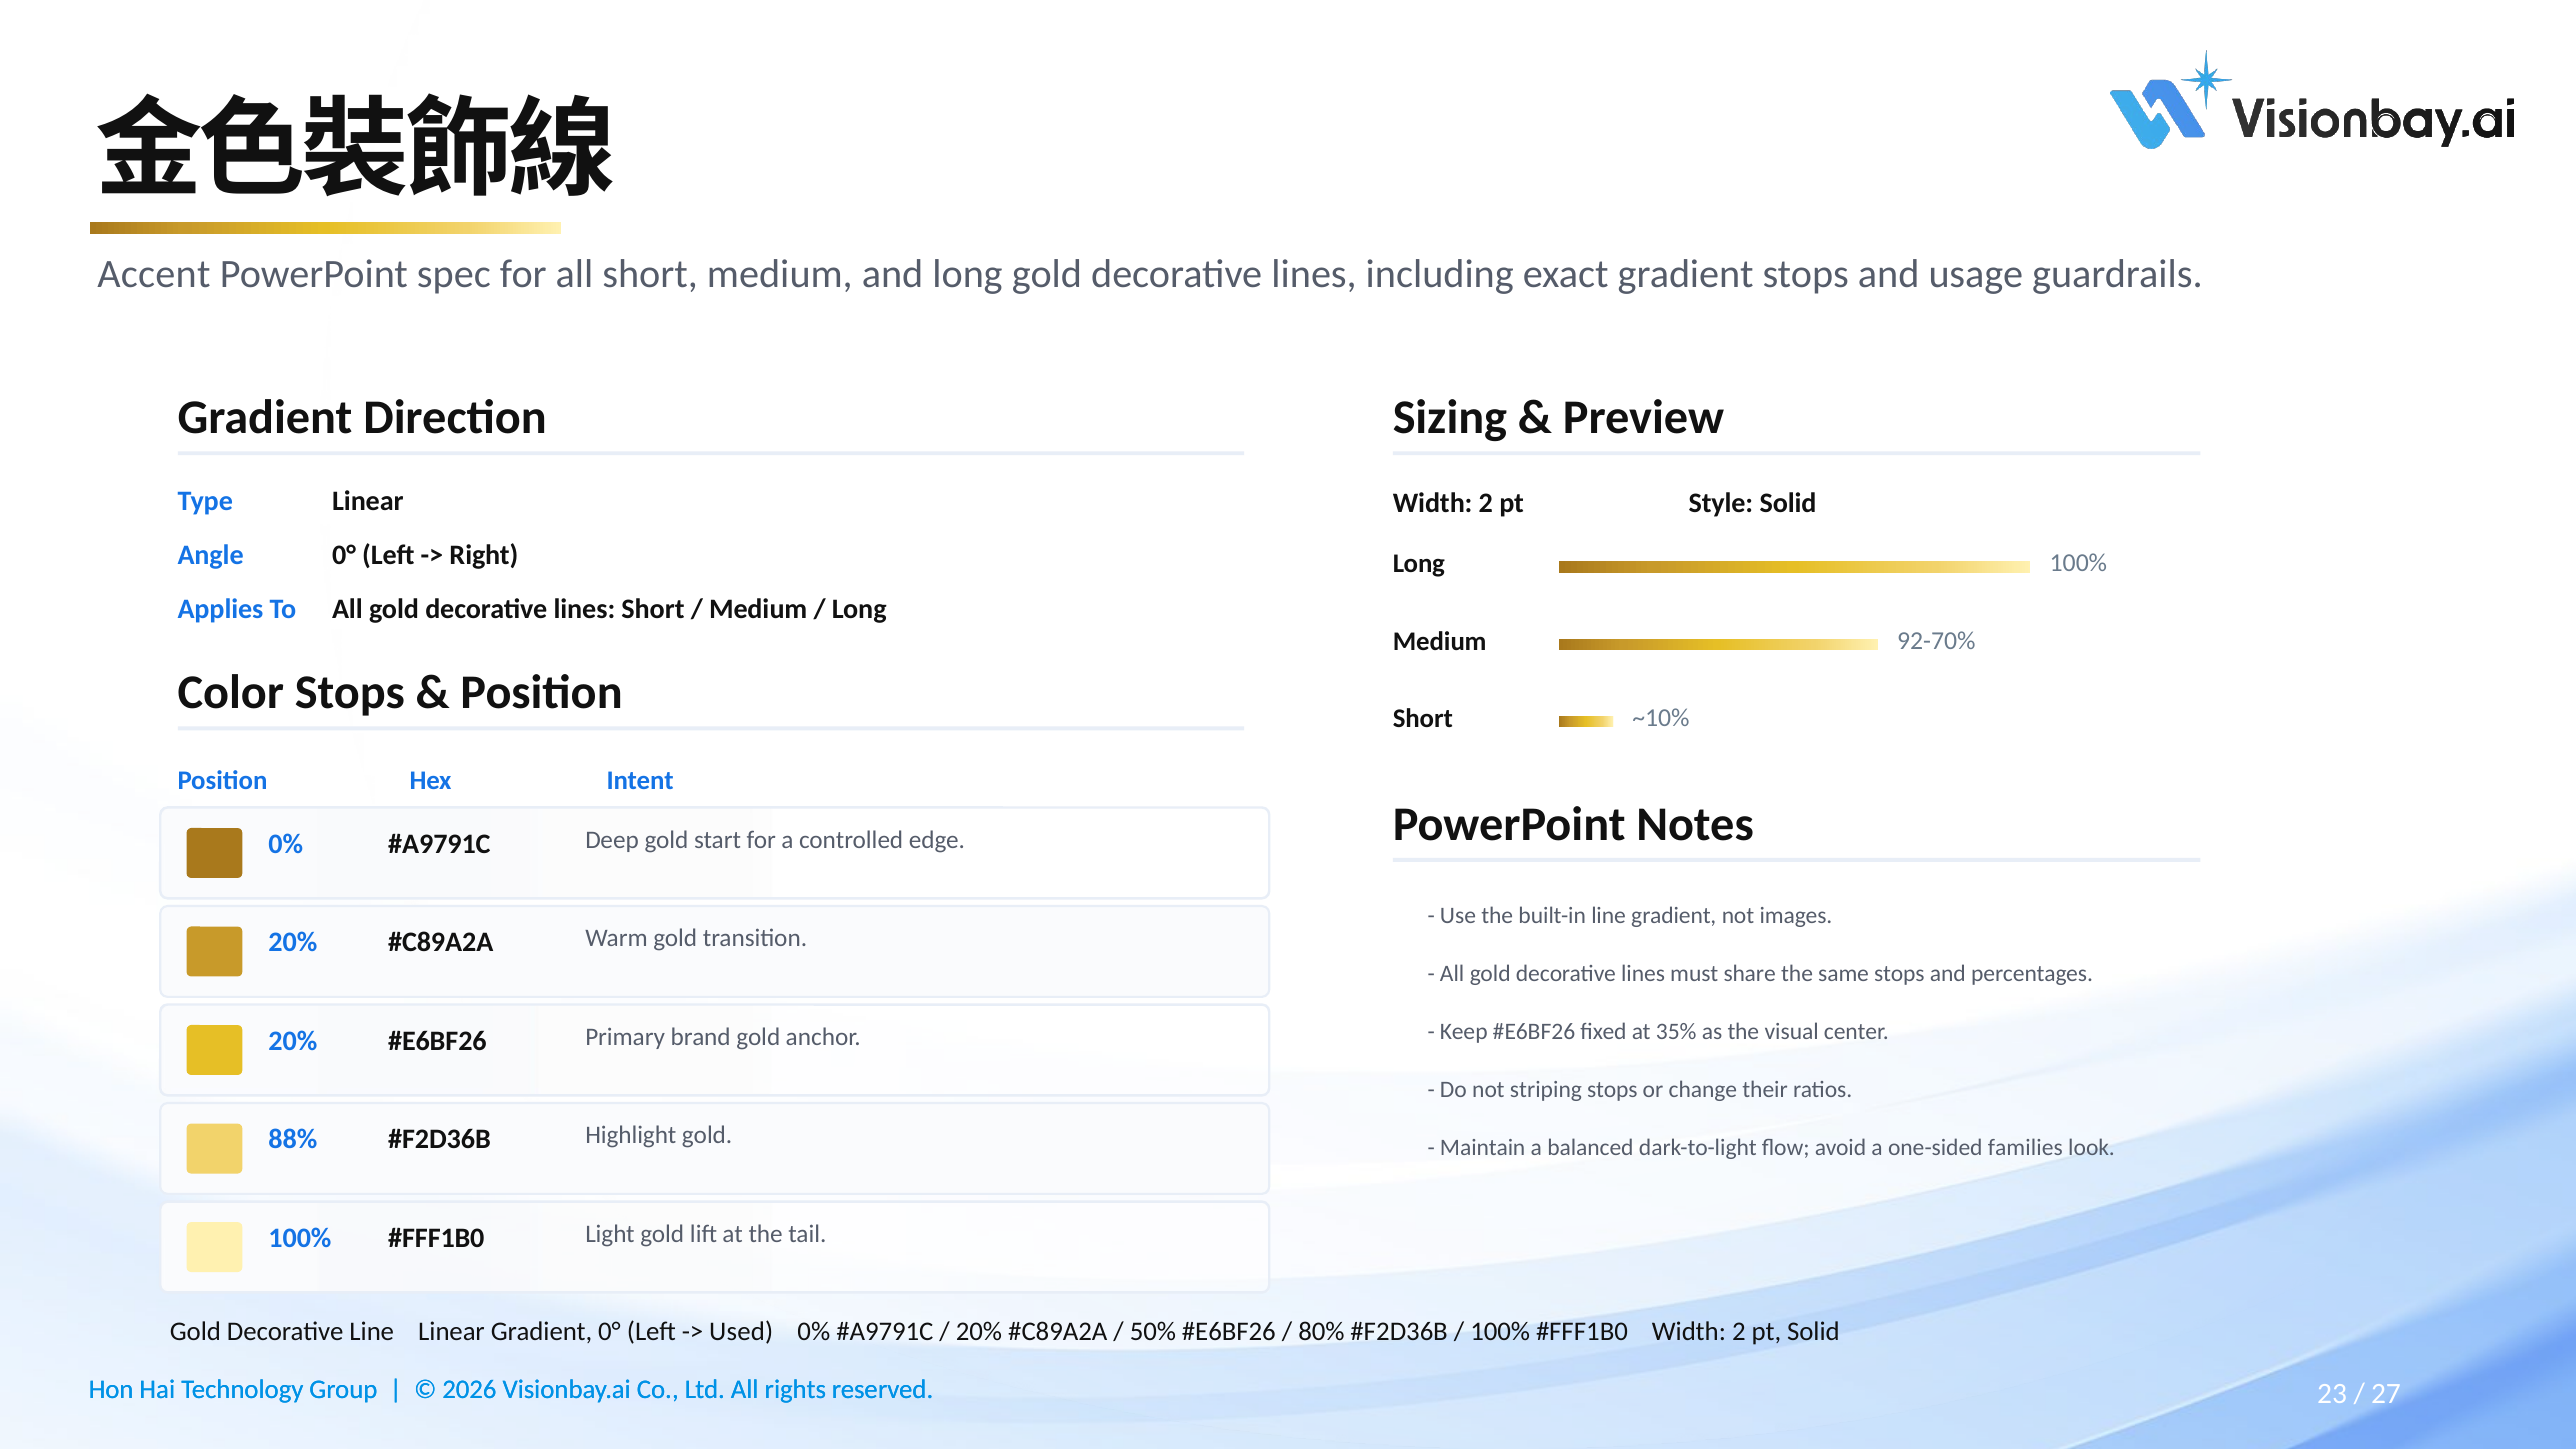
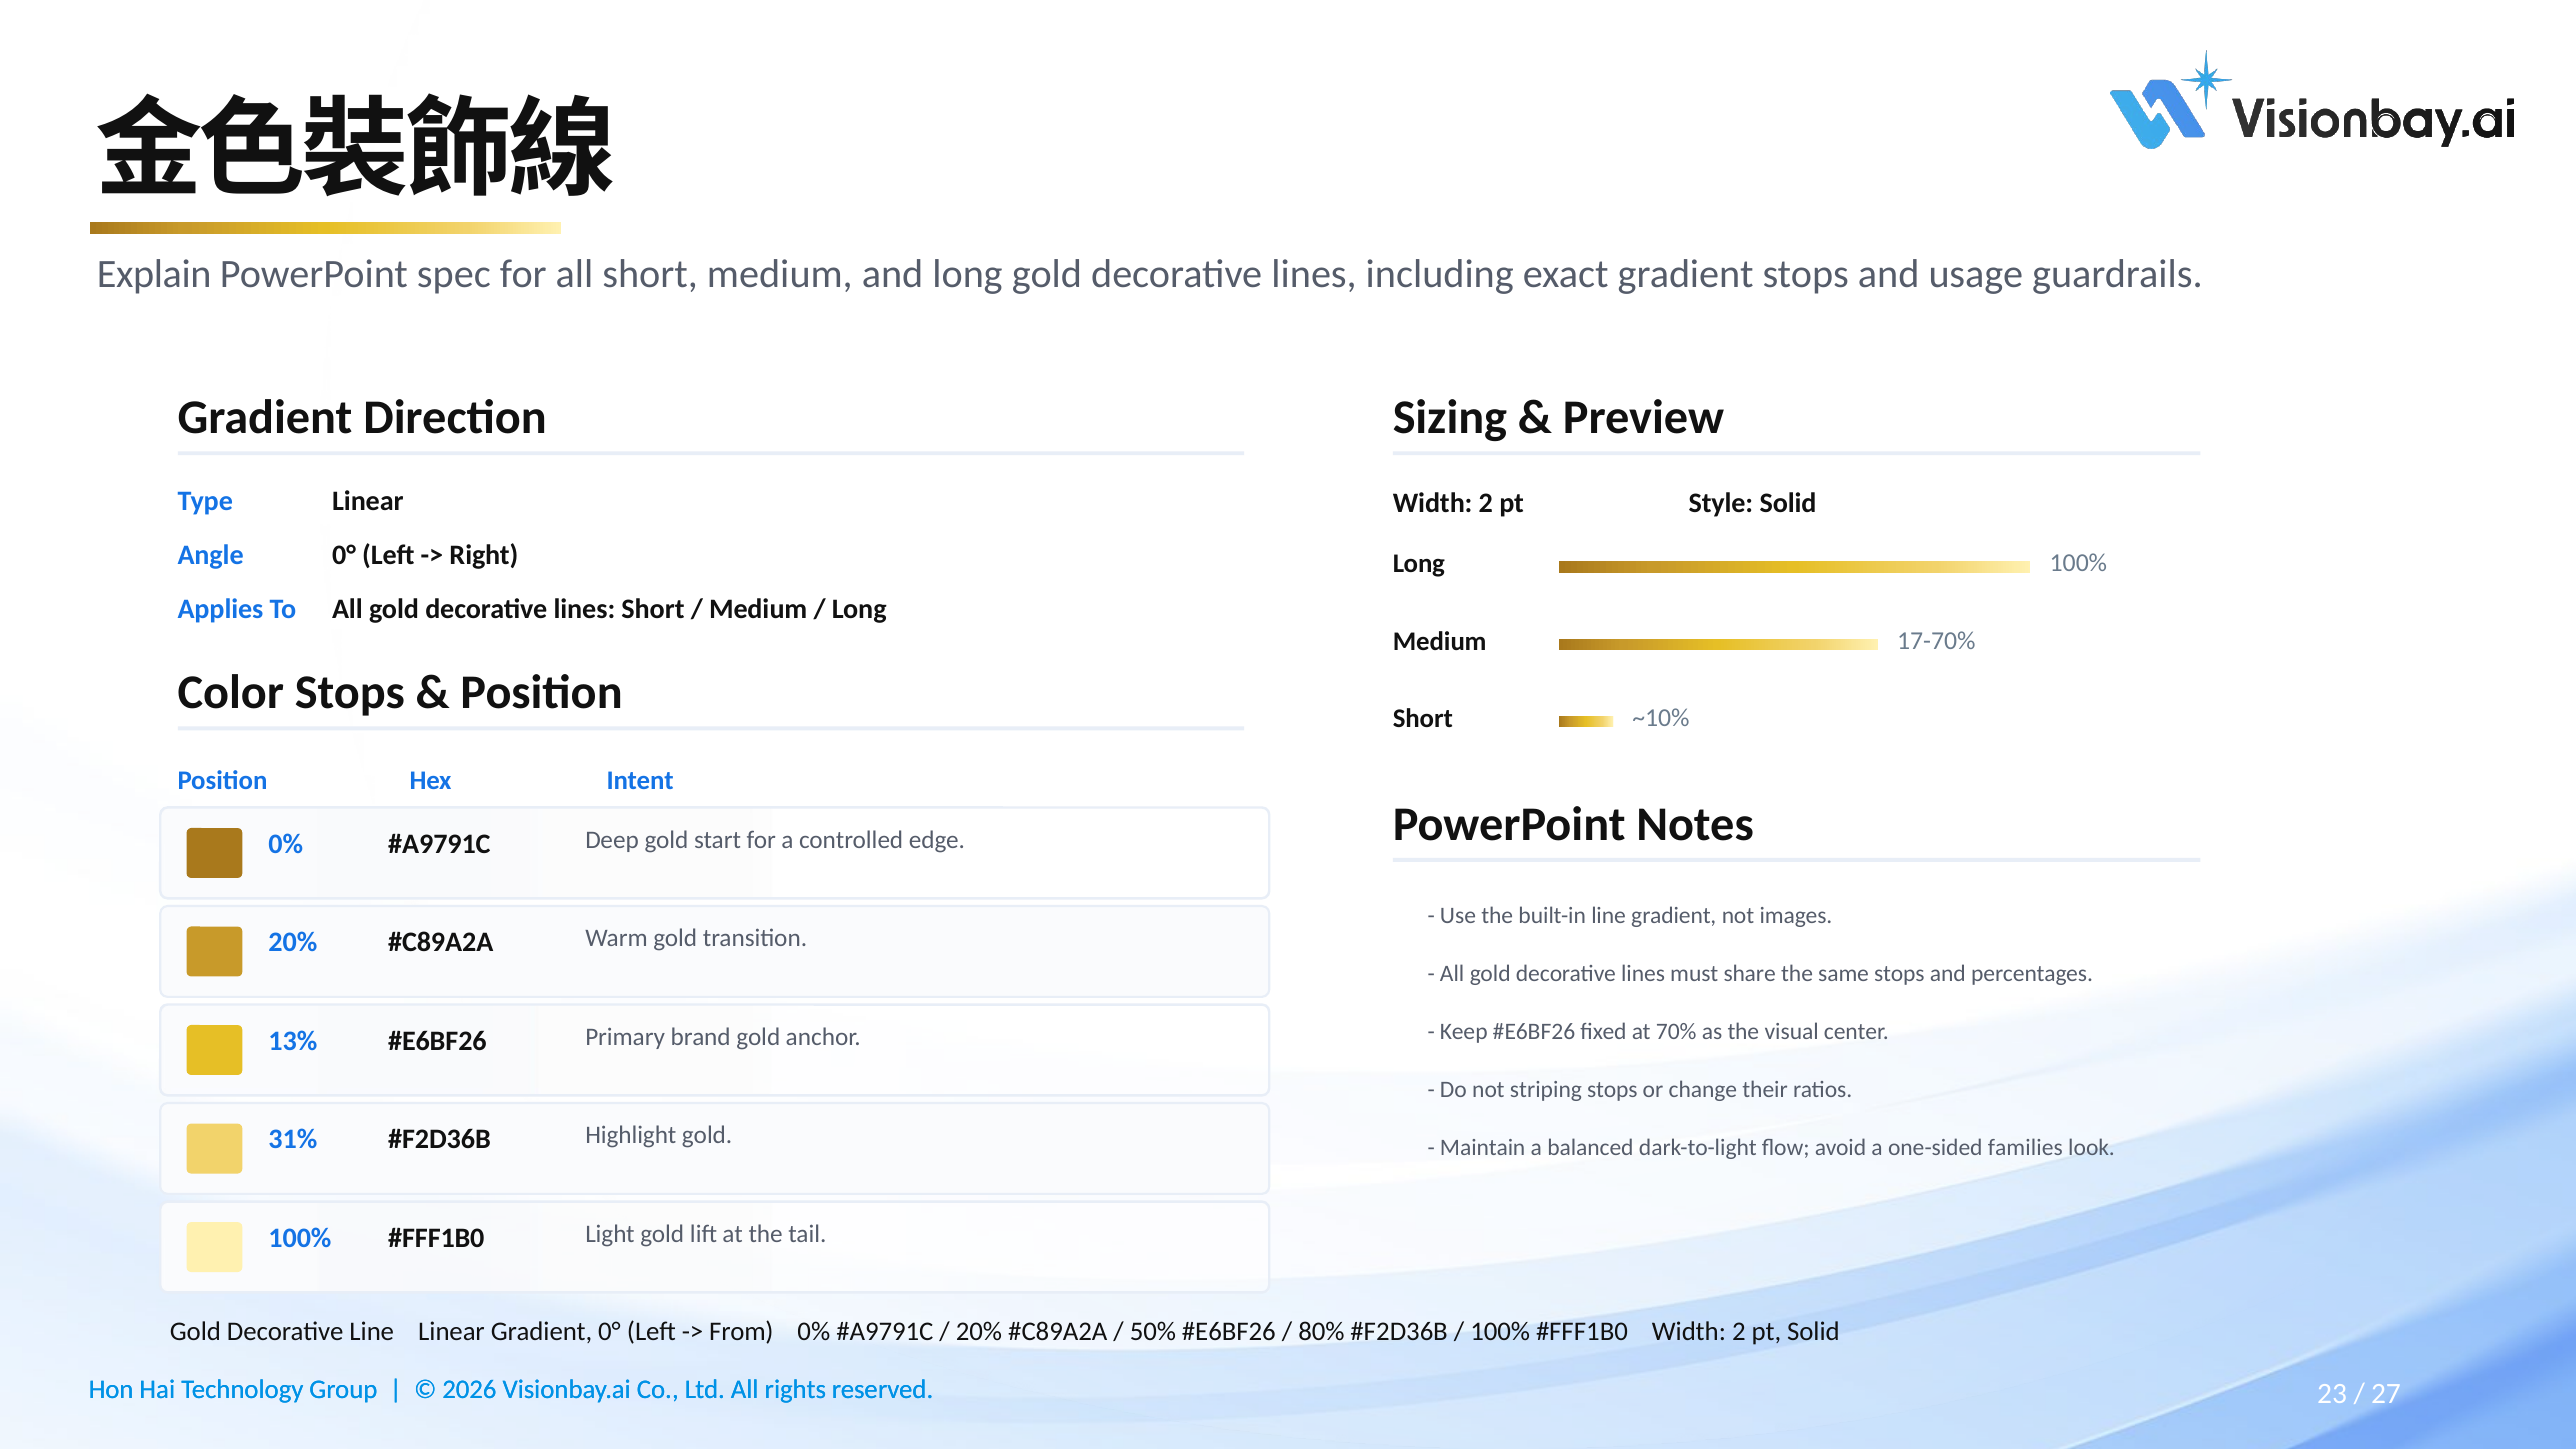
Accent: Accent -> Explain
92-70%: 92-70% -> 17-70%
35%: 35% -> 70%
20% at (293, 1041): 20% -> 13%
88%: 88% -> 31%
Used: Used -> From
